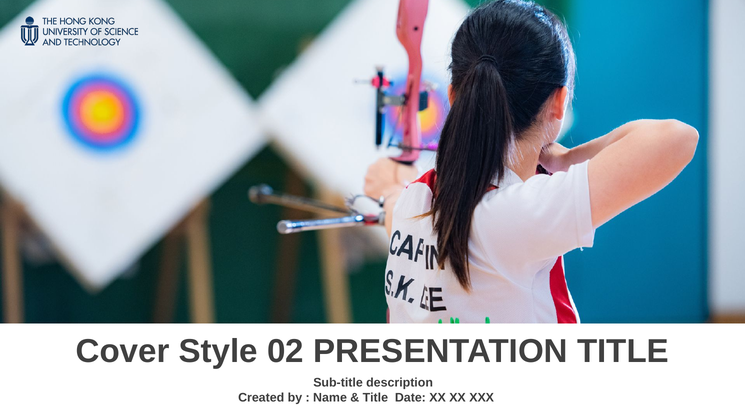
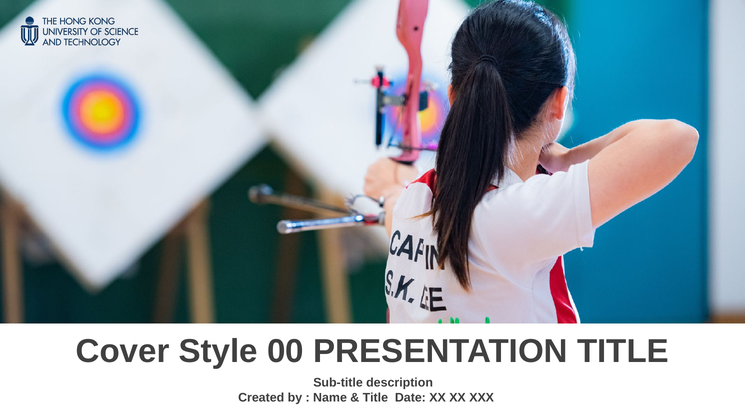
02: 02 -> 00
